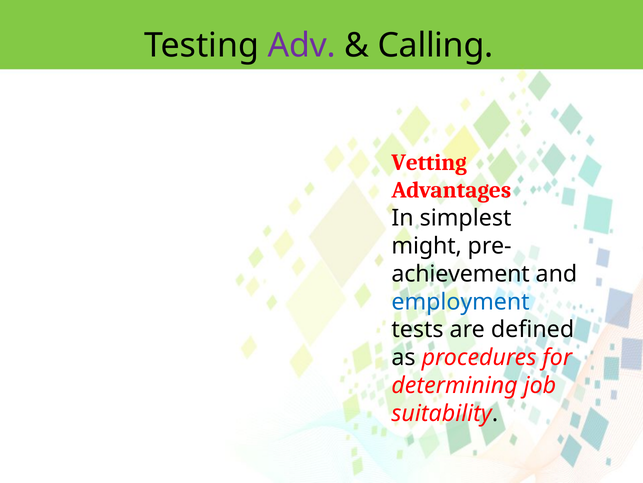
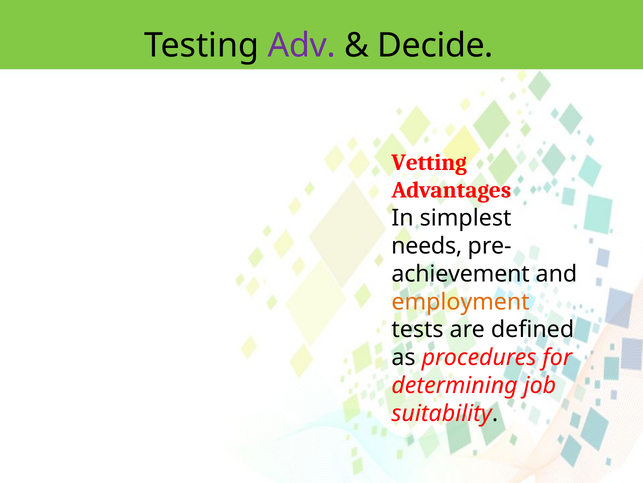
Calling: Calling -> Decide
might: might -> needs
employment colour: blue -> orange
